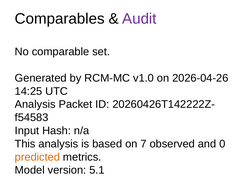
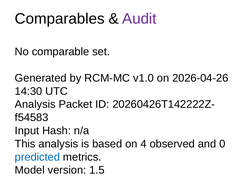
14:25: 14:25 -> 14:30
7: 7 -> 4
predicted colour: orange -> blue
5.1: 5.1 -> 1.5
